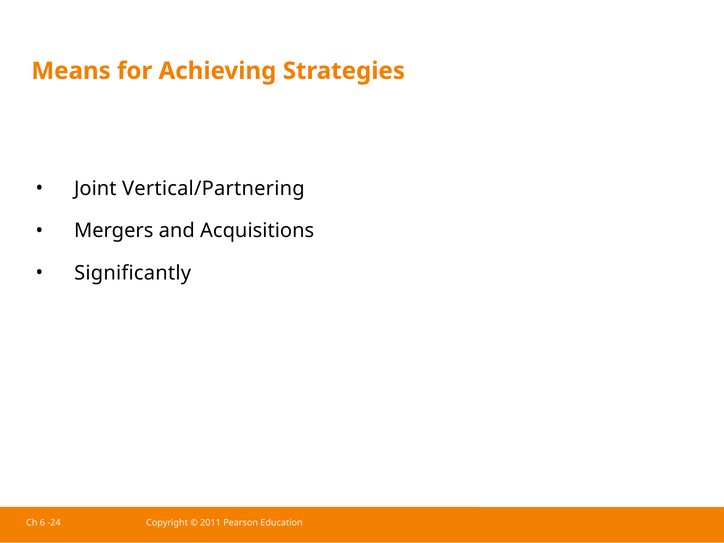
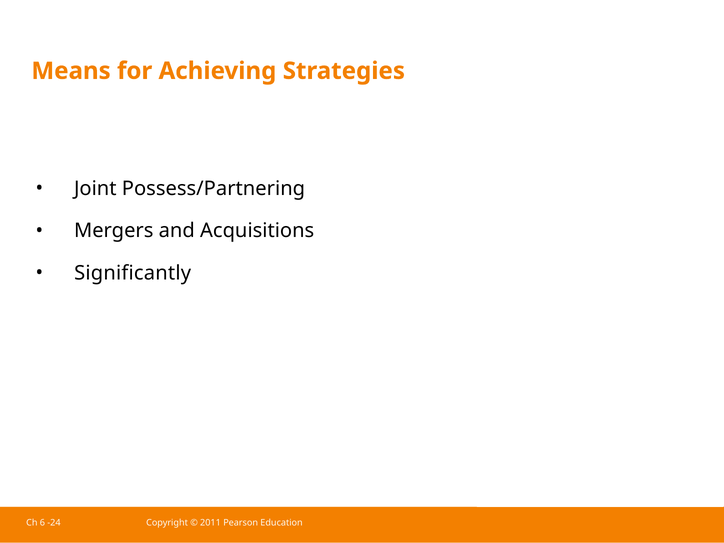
Vertical/Partnering: Vertical/Partnering -> Possess/Partnering
